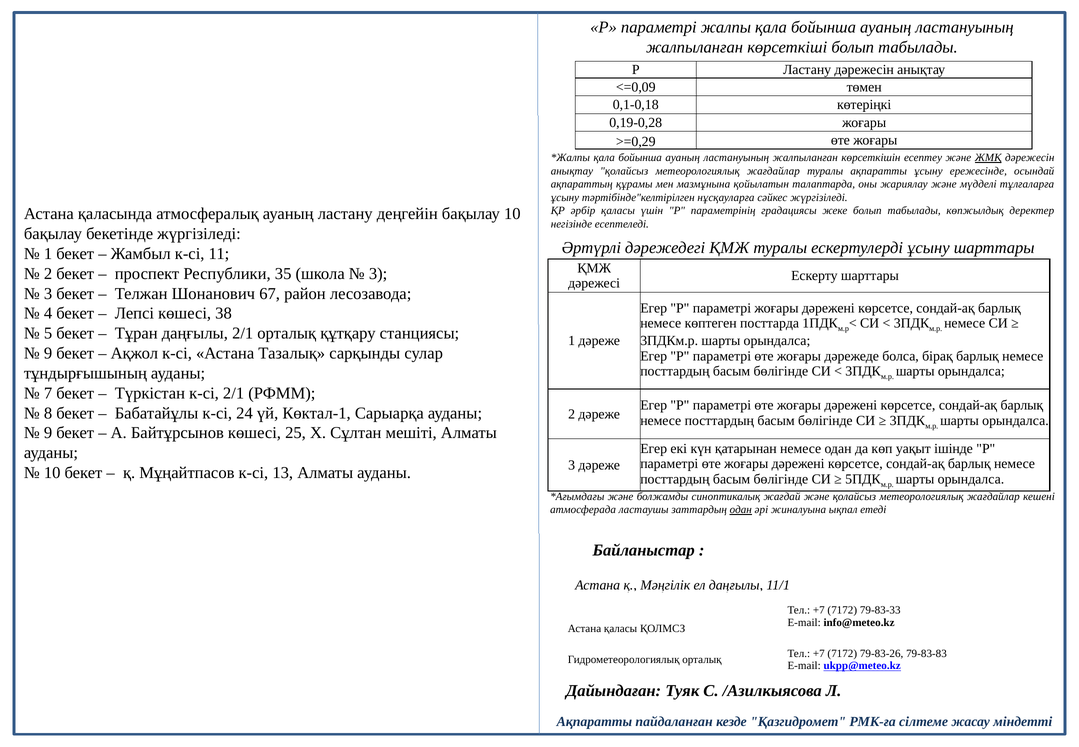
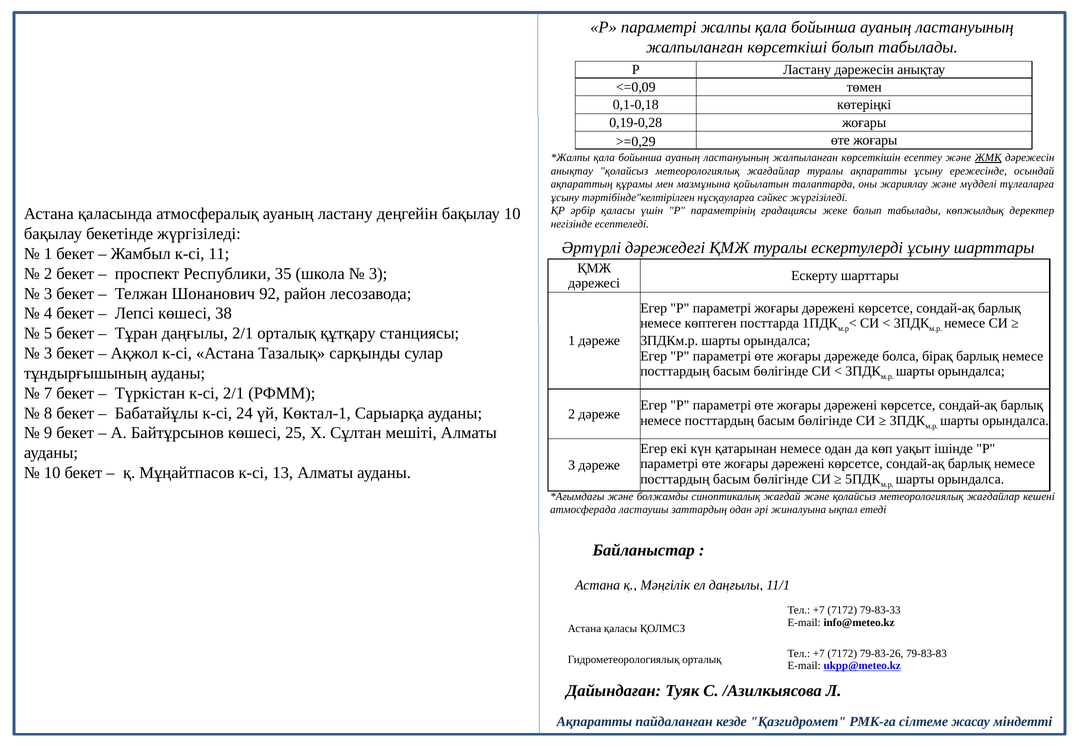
67: 67 -> 92
9 at (48, 353): 9 -> 3
одан at (741, 510) underline: present -> none
